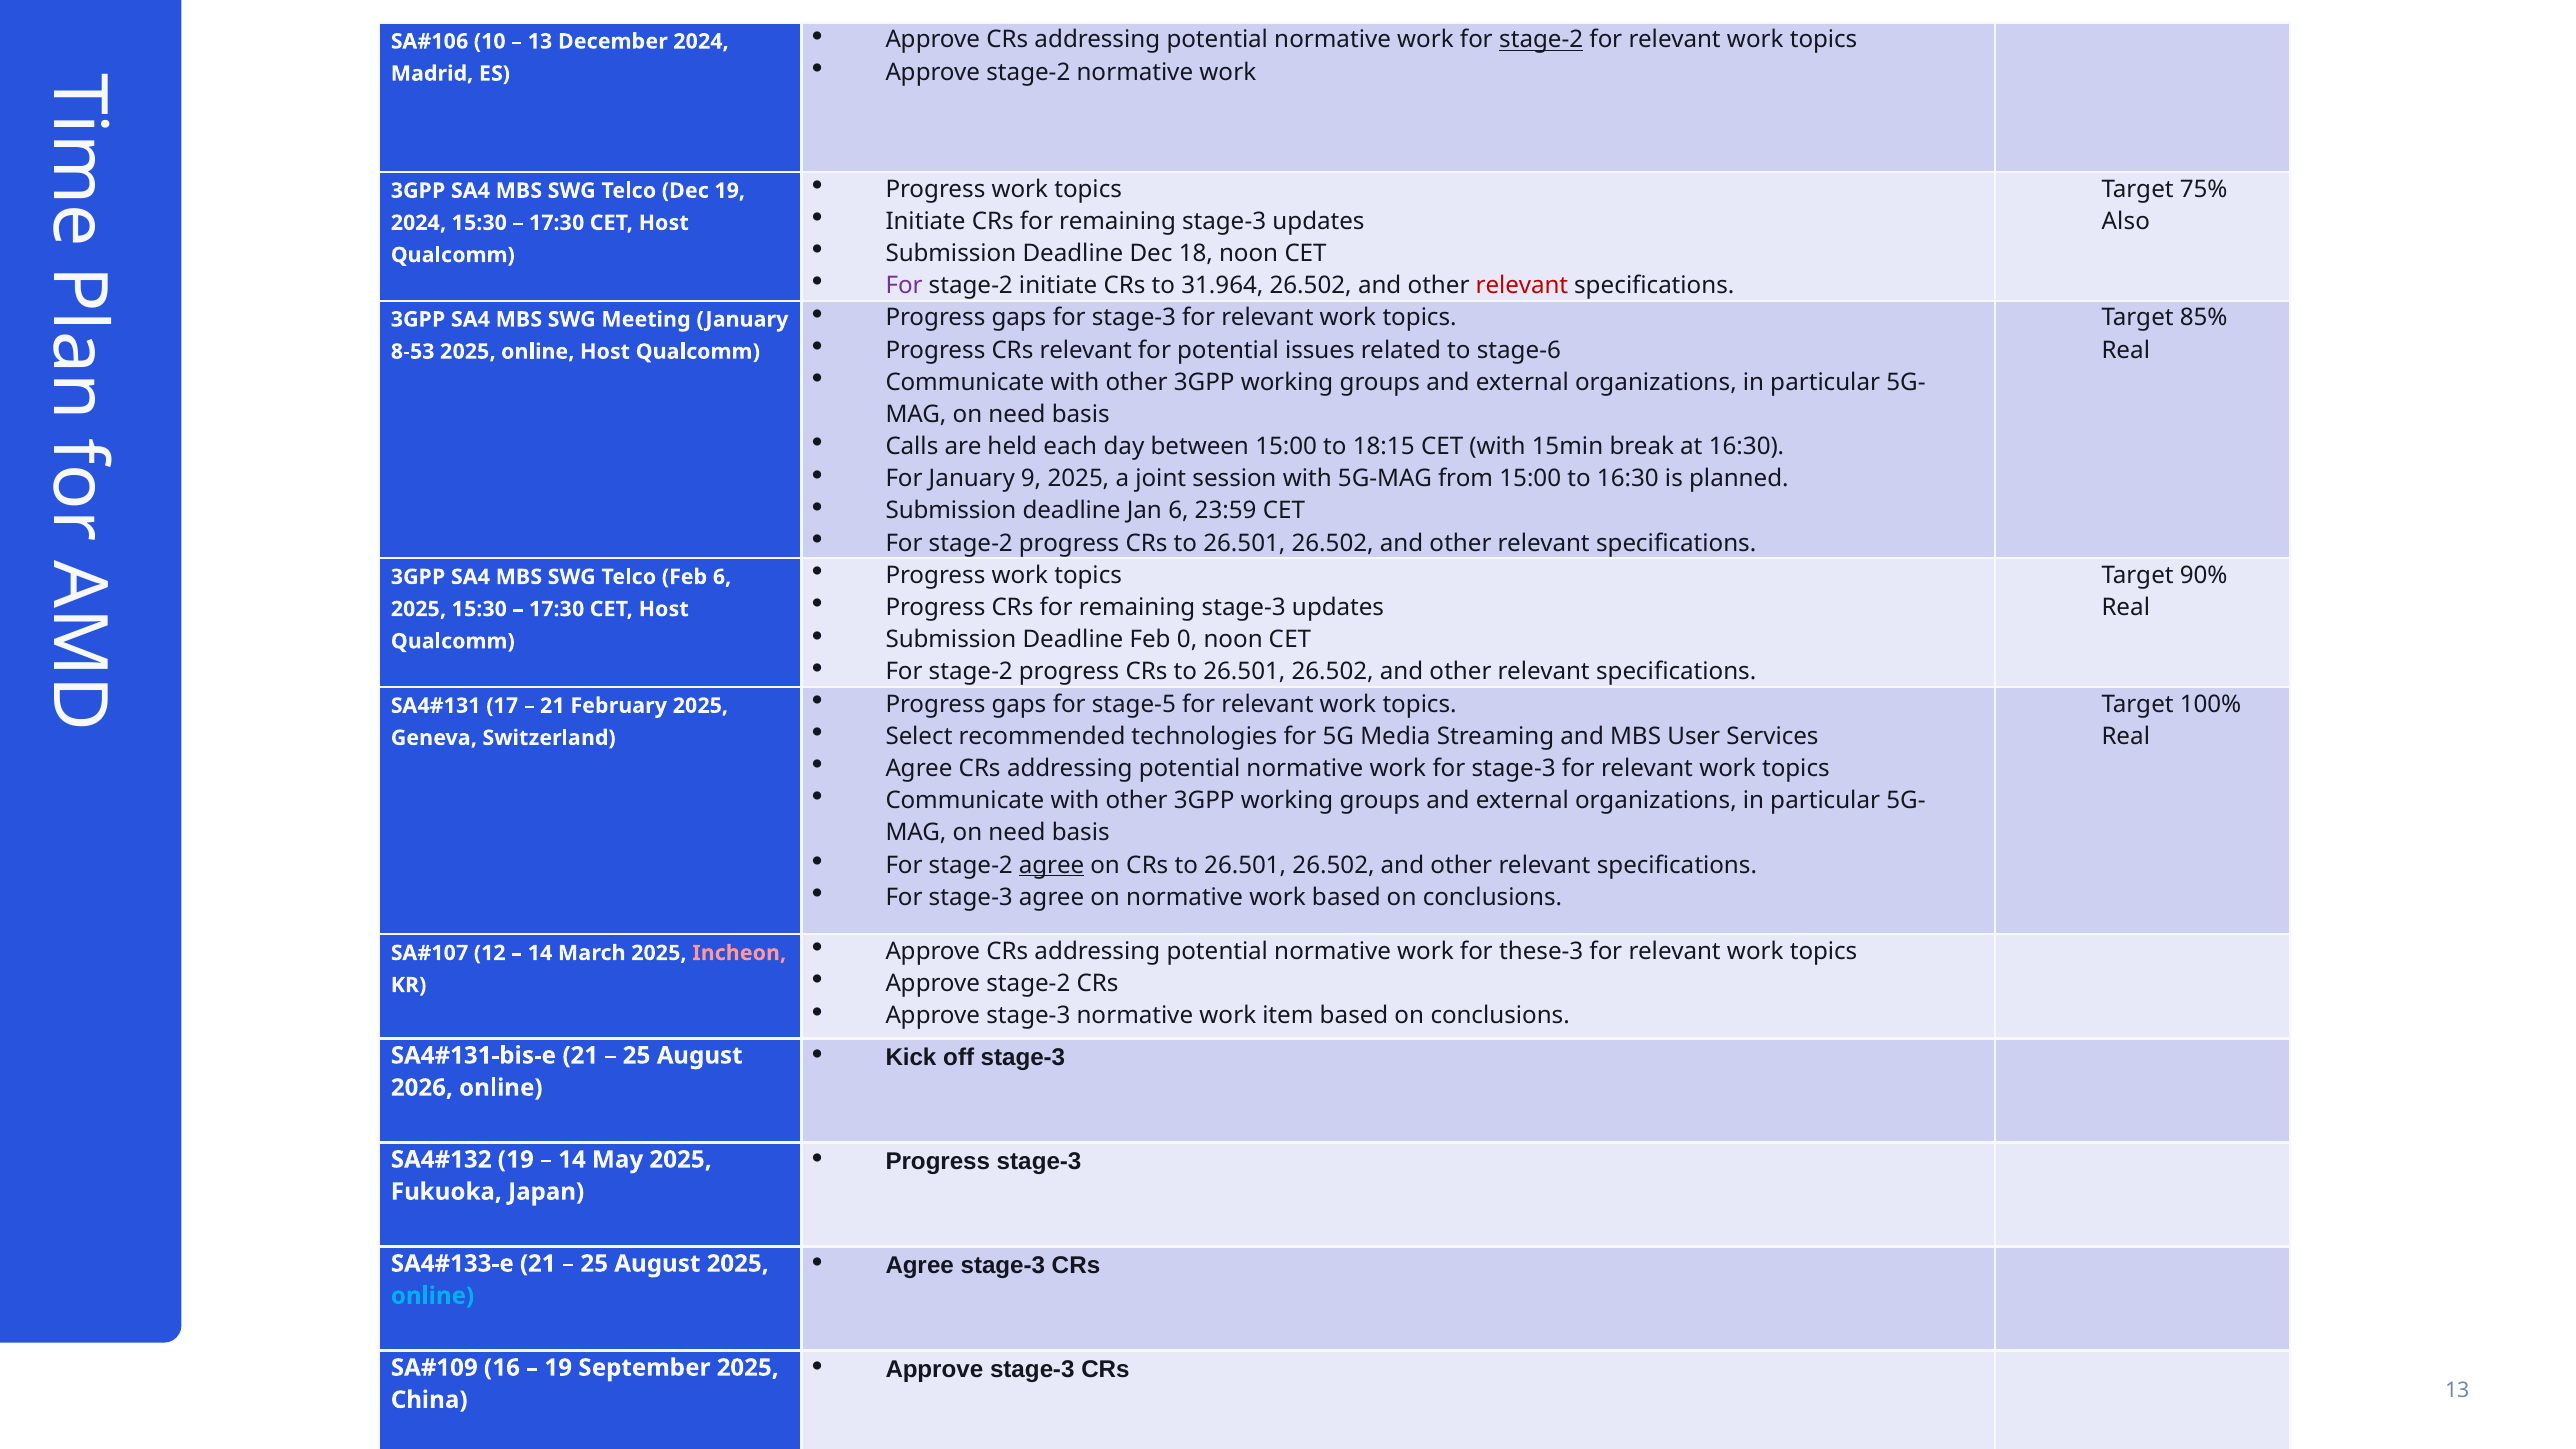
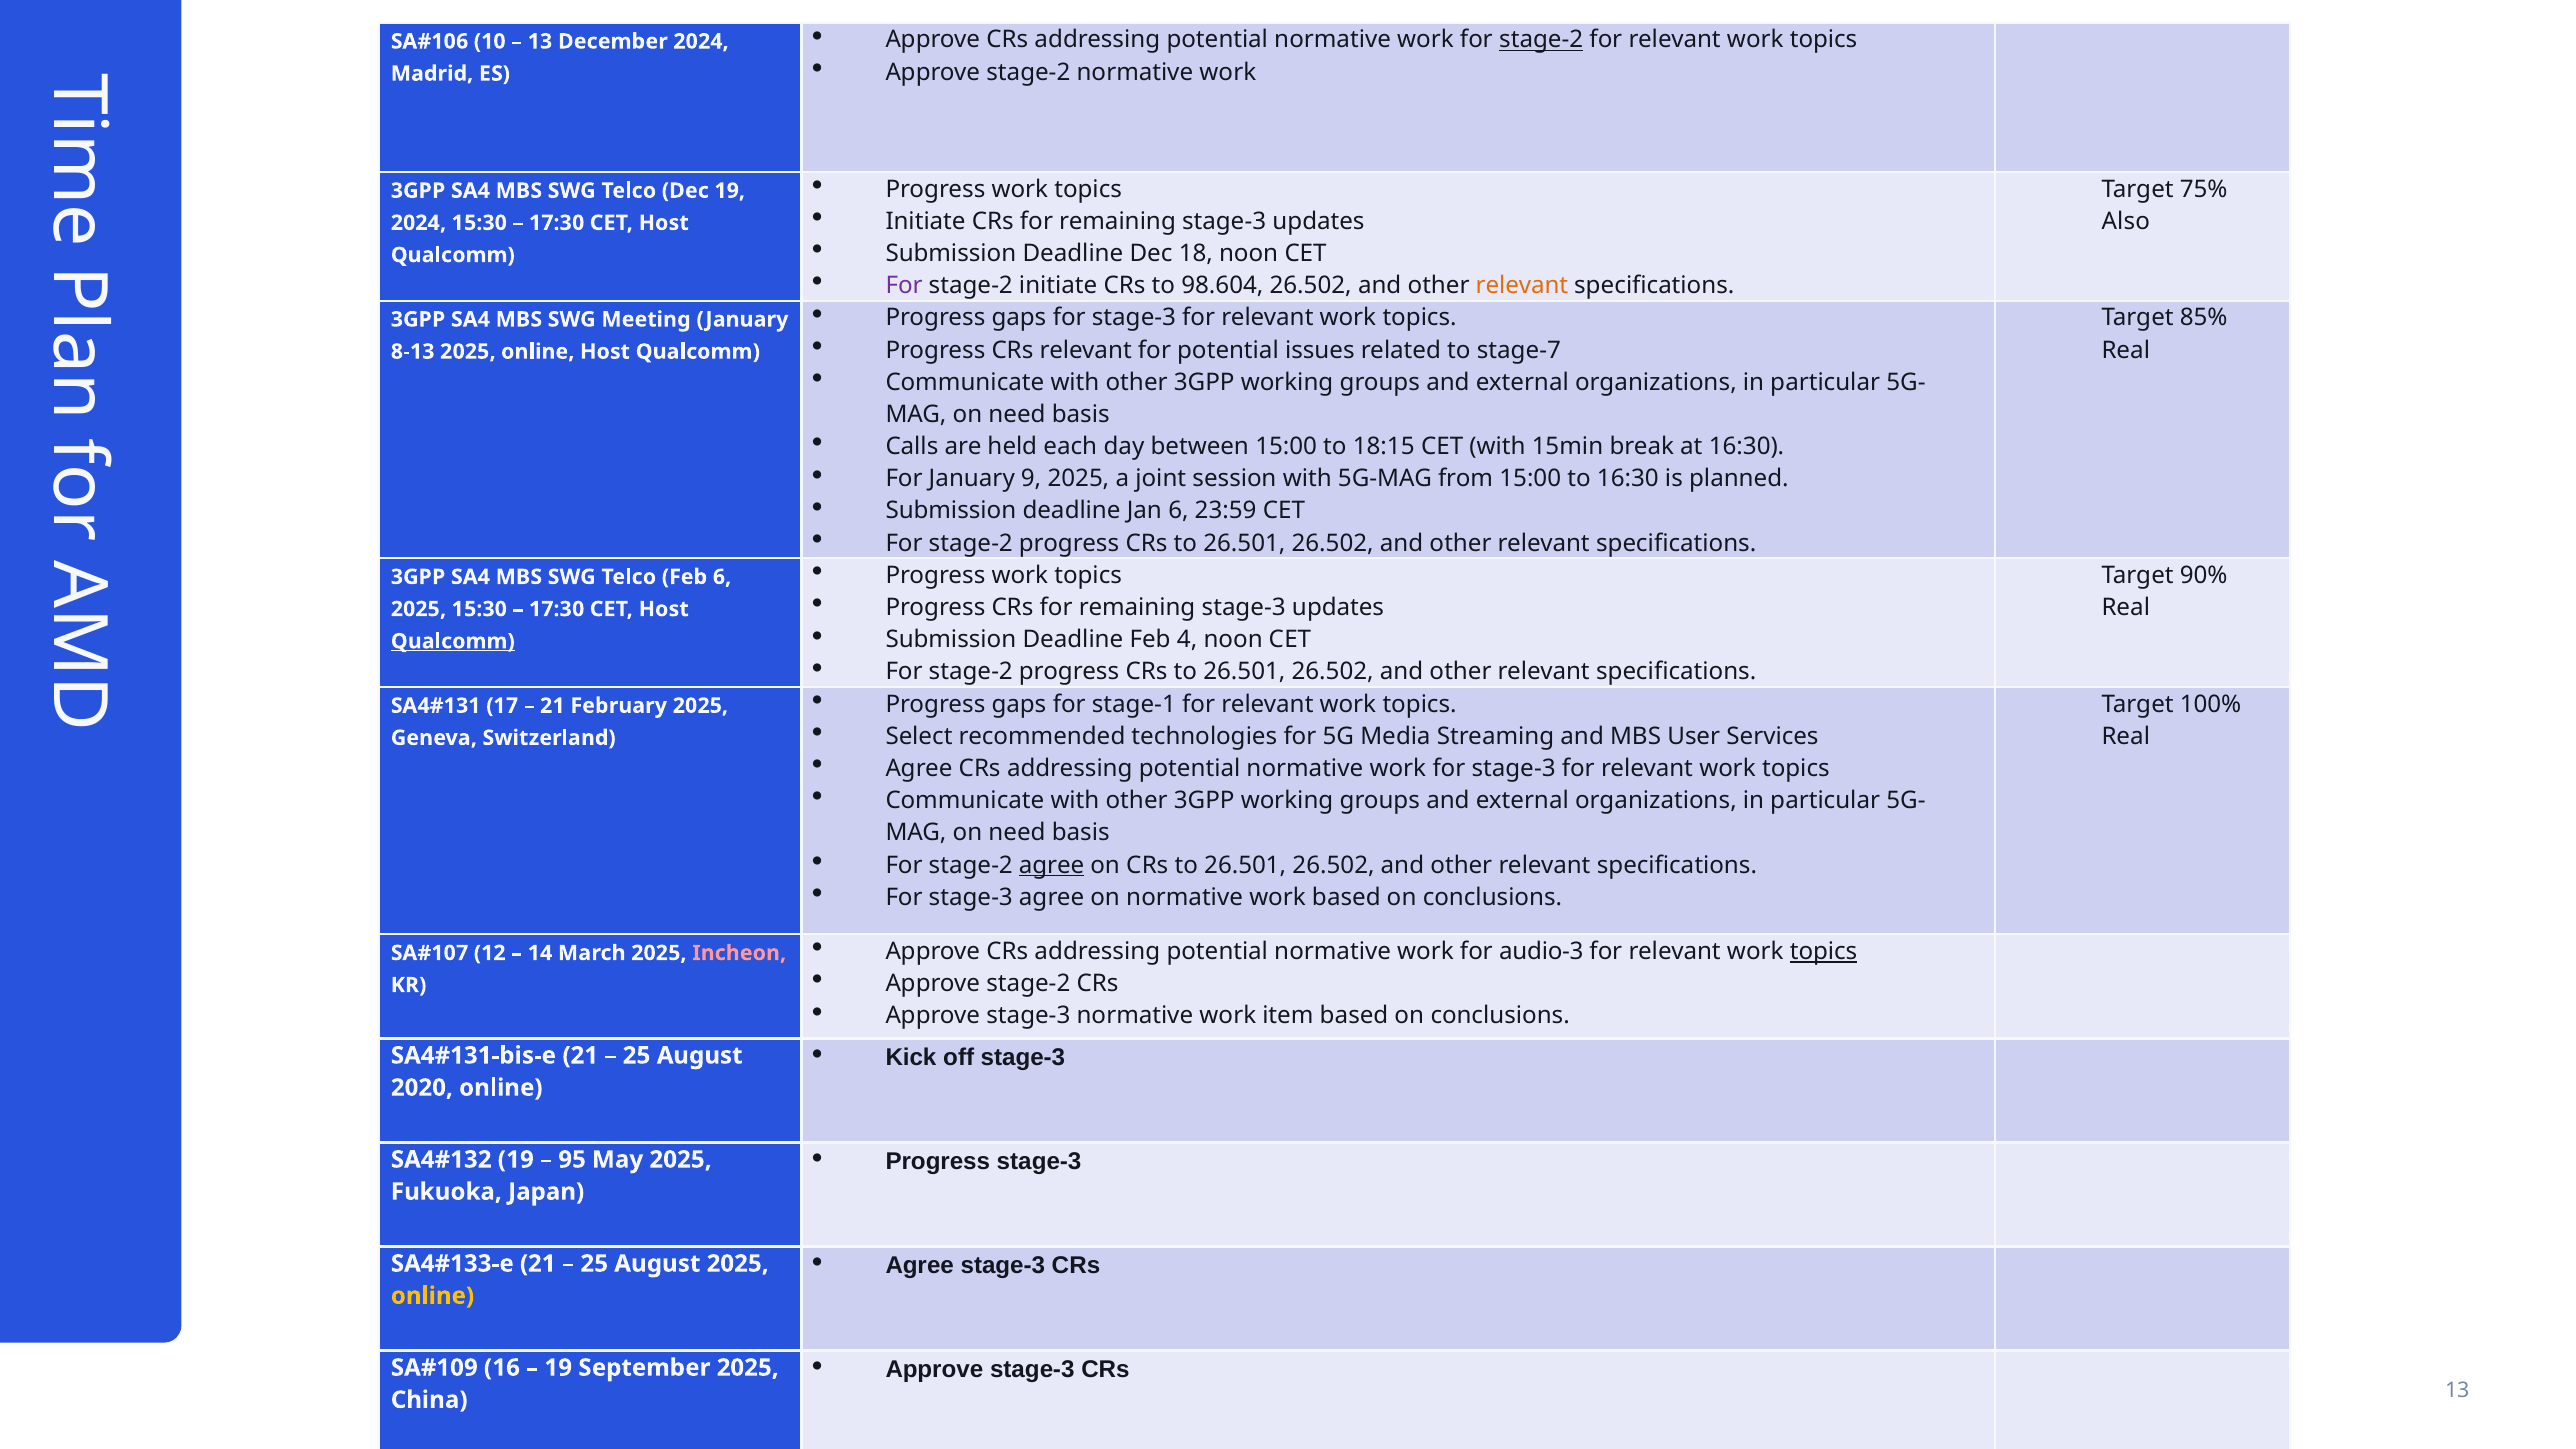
31.964: 31.964 -> 98.604
relevant at (1522, 286) colour: red -> orange
stage-6: stage-6 -> stage-7
8-53: 8-53 -> 8-13
0: 0 -> 4
Qualcomm at (453, 641) underline: none -> present
stage-5: stage-5 -> stage-1
these-3: these-3 -> audio-3
topics at (1824, 951) underline: none -> present
2026: 2026 -> 2020
14 at (572, 1160): 14 -> 95
online at (432, 1296) colour: light blue -> yellow
